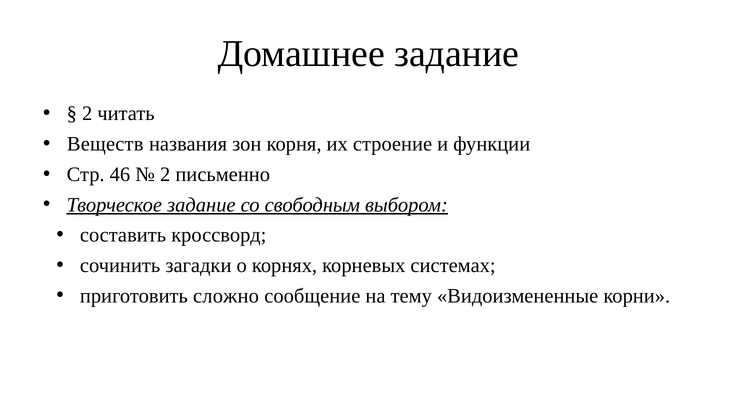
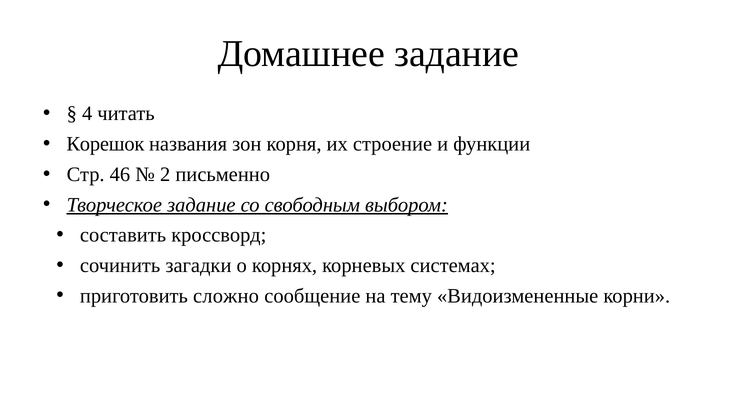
2 at (87, 114): 2 -> 4
Веществ: Веществ -> Корешок
